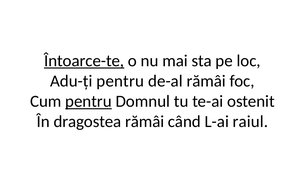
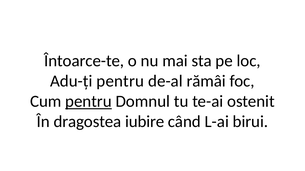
Întoarce-te underline: present -> none
dragostea rămâi: rămâi -> iubire
raiul: raiul -> birui
